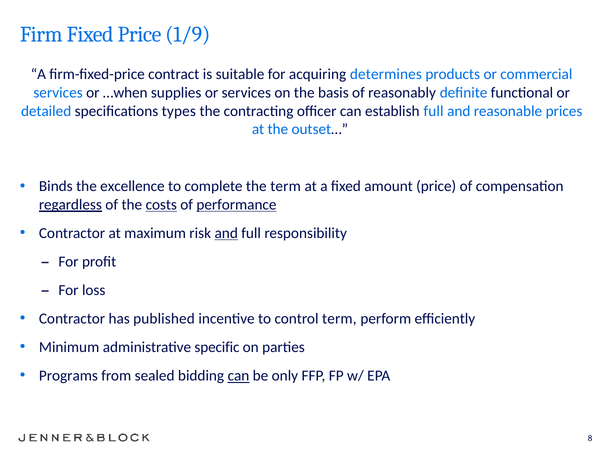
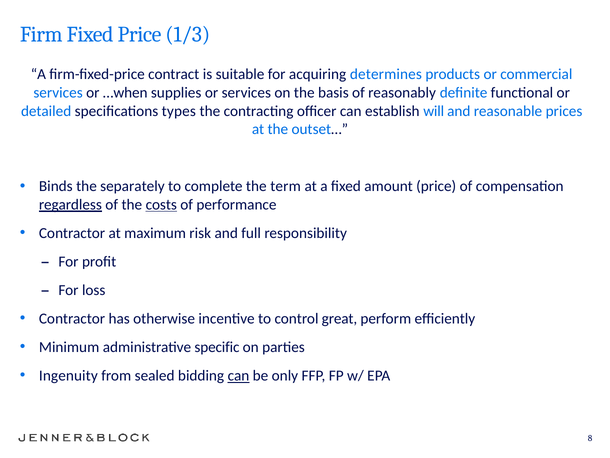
1/9: 1/9 -> 1/3
establish full: full -> will
excellence: excellence -> separately
performance underline: present -> none
and at (226, 233) underline: present -> none
published: published -> otherwise
control term: term -> great
Programs: Programs -> Ingenuity
